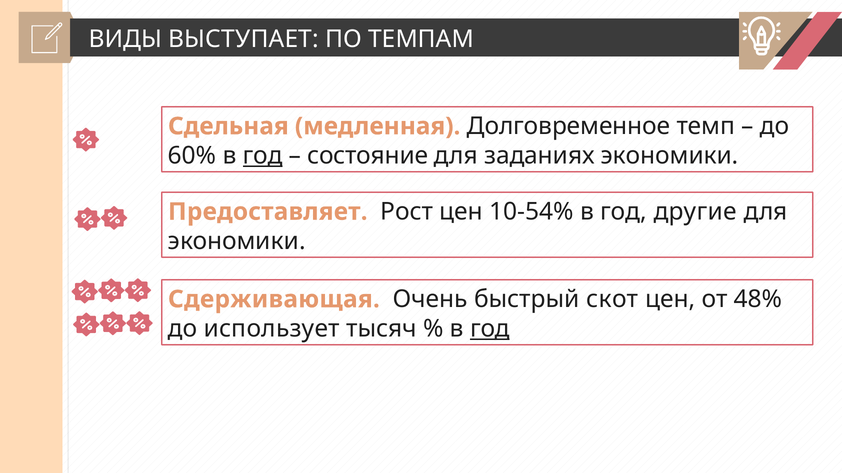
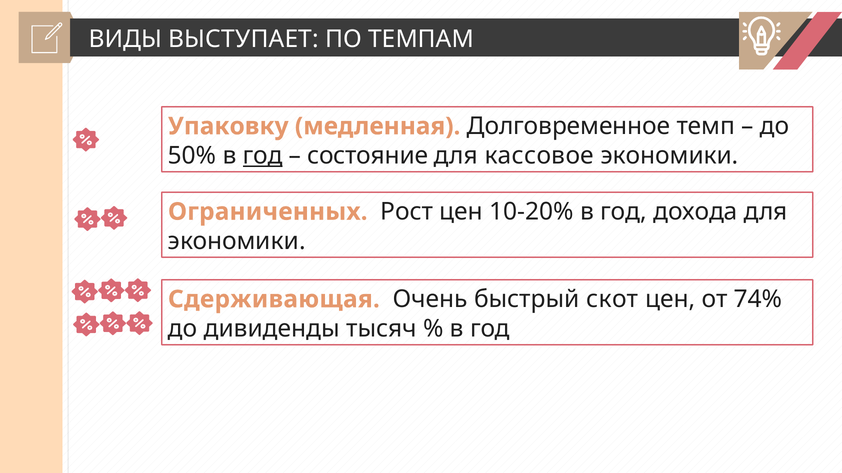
Сдельная: Сдельная -> Упаковку
60%: 60% -> 50%
заданиях: заданиях -> кассовое
Предоставляет: Предоставляет -> Ограниченных
10-54%: 10-54% -> 10-20%
другие: другие -> дохода
48%: 48% -> 74%
использует: использует -> дивиденды
год at (490, 329) underline: present -> none
